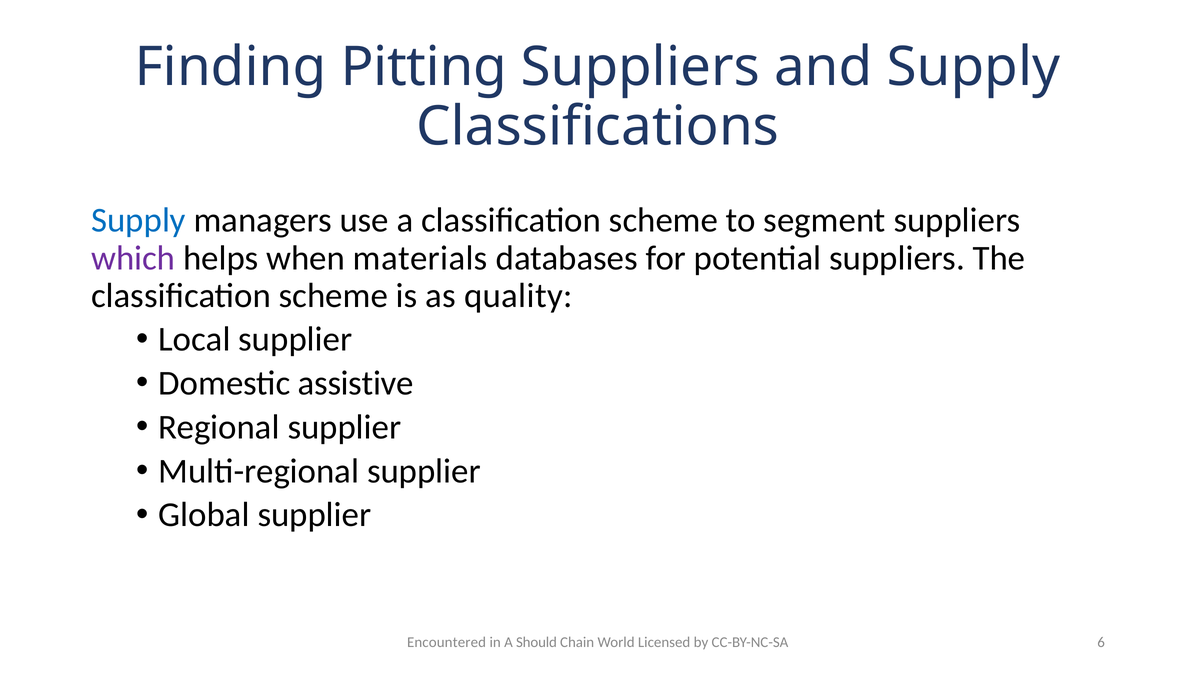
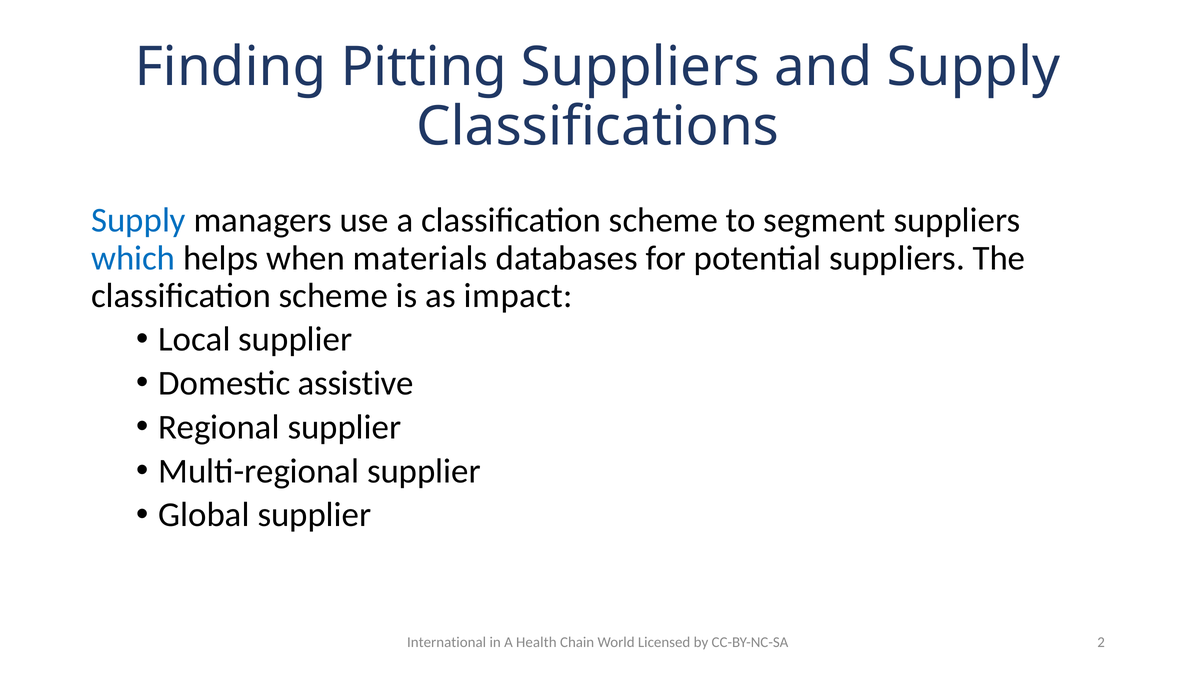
which colour: purple -> blue
quality: quality -> impact
Encountered: Encountered -> International
Should: Should -> Health
6: 6 -> 2
